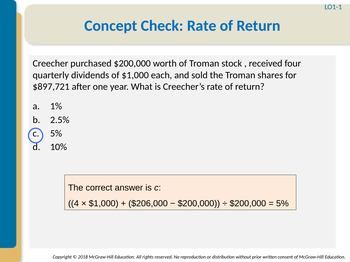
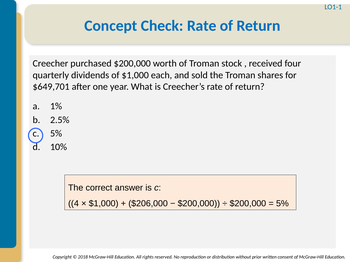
$897,721: $897,721 -> $649,701
